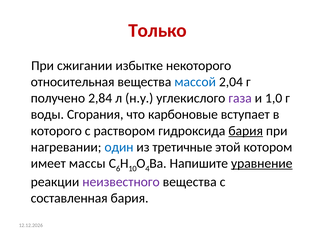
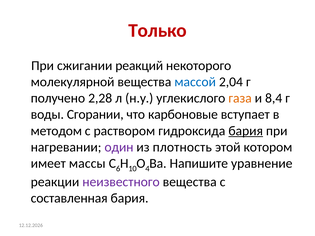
избытке: избытке -> реакций
относительная: относительная -> молекулярной
2,84: 2,84 -> 2,28
газа colour: purple -> orange
1,0: 1,0 -> 8,4
Сгорания: Сгорания -> Сгорании
которого: которого -> методом
один colour: blue -> purple
третичные: третичные -> плотность
уравнение underline: present -> none
